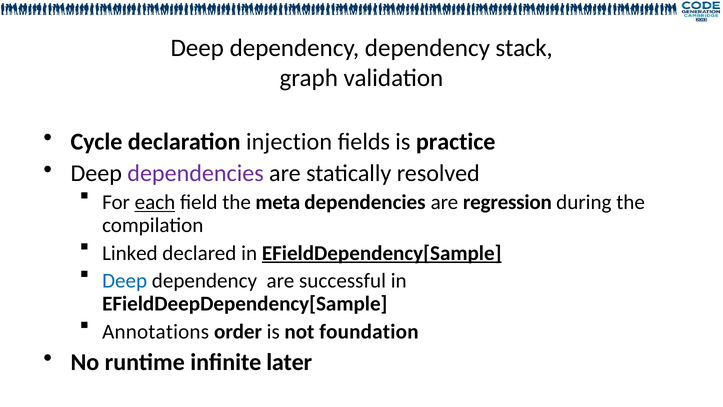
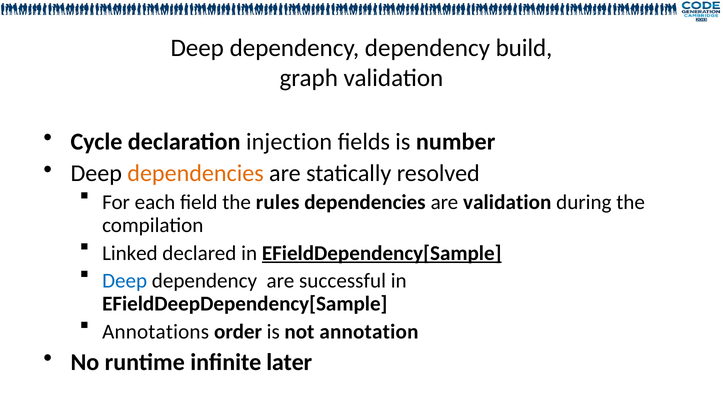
stack: stack -> build
practice: practice -> number
dependencies at (196, 173) colour: purple -> orange
each underline: present -> none
meta: meta -> rules
are regression: regression -> validation
foundation: foundation -> annotation
